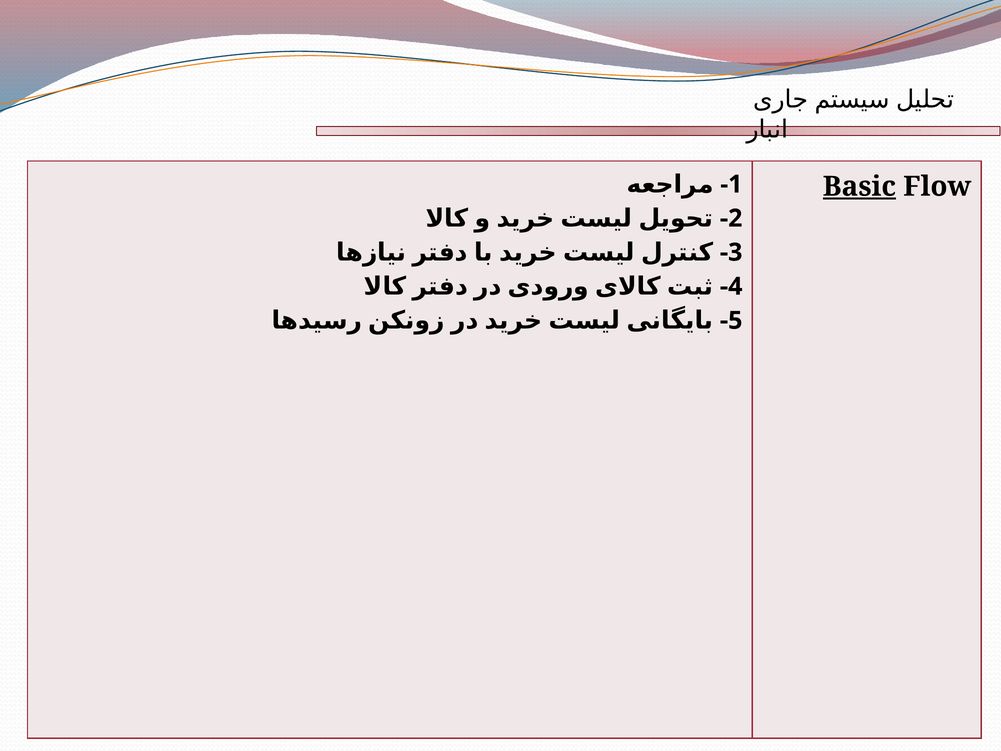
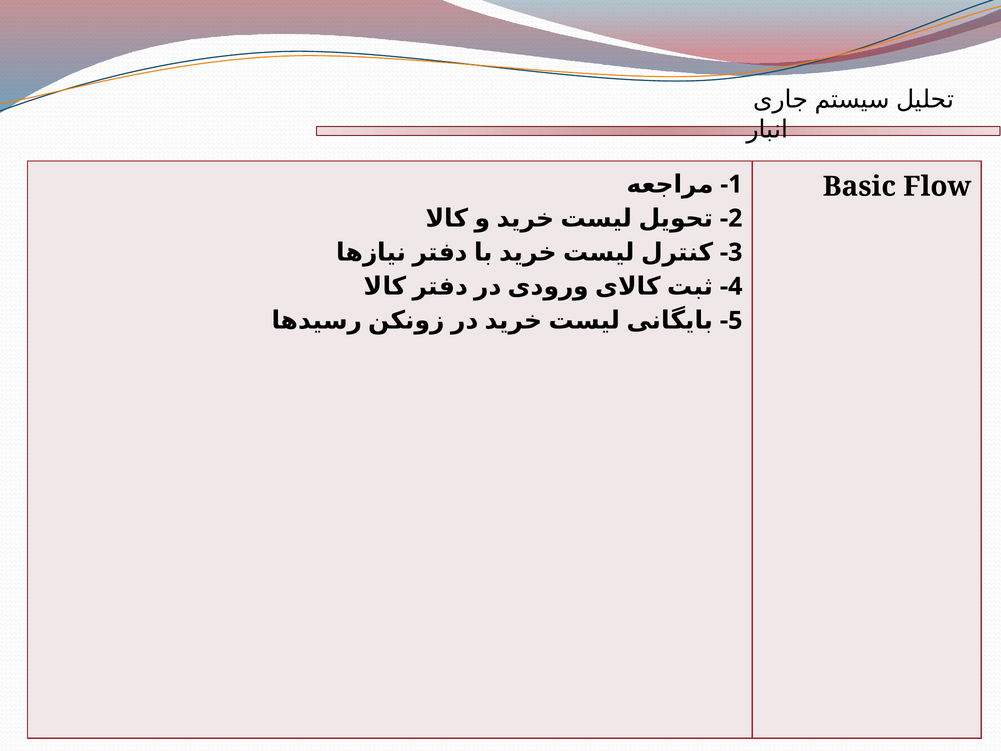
Basic underline: present -> none
